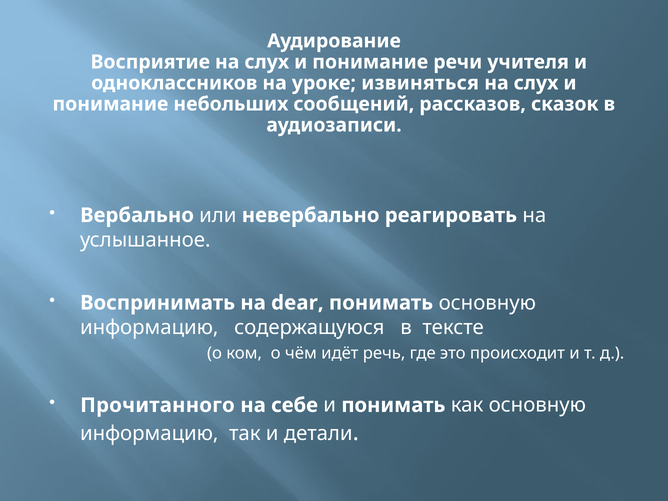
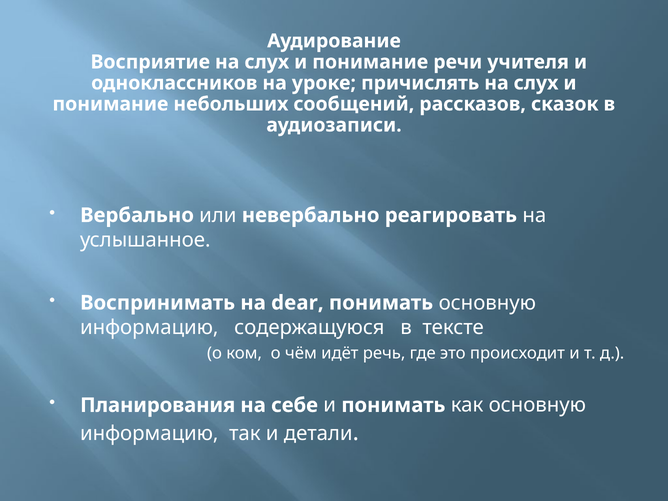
извиняться: извиняться -> причислять
Прочитанного: Прочитанного -> Планирования
